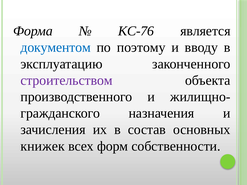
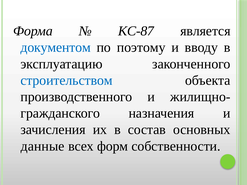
КС-76: КС-76 -> КС-87
строительством colour: purple -> blue
книжек: книжек -> данные
